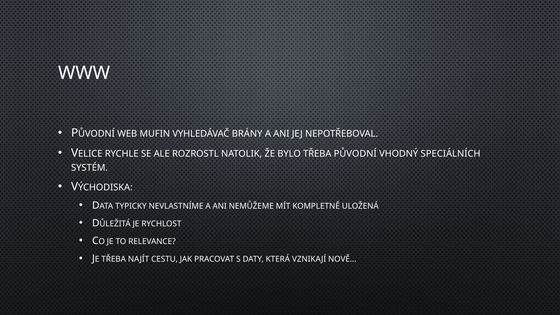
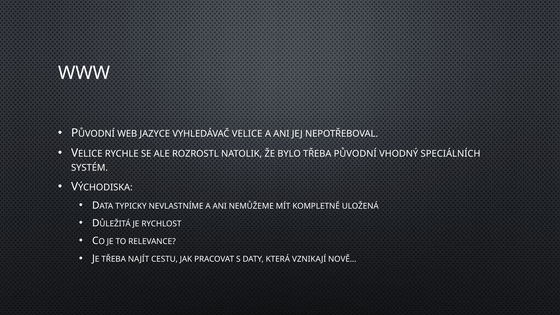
MUFIN: MUFIN -> JAZYCE
VYHLEDÁVAČ BRÁNY: BRÁNY -> VELICE
